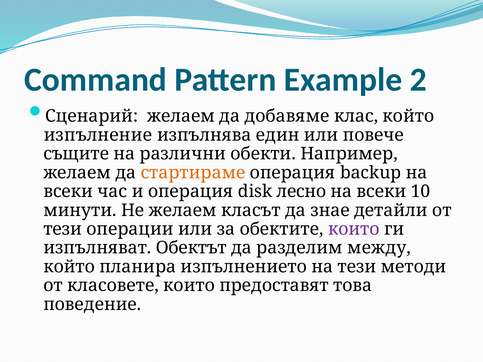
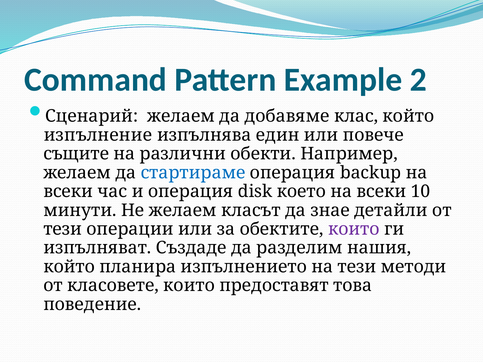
стартираме colour: orange -> blue
лесно: лесно -> което
Обектът: Обектът -> Създаде
между: между -> нашия
